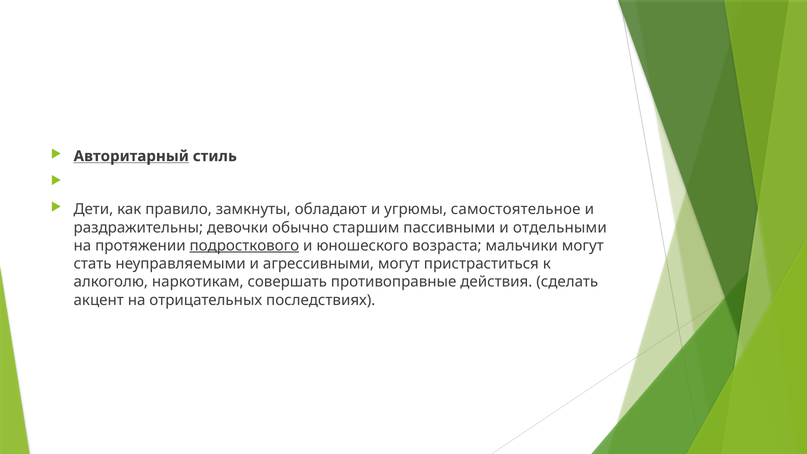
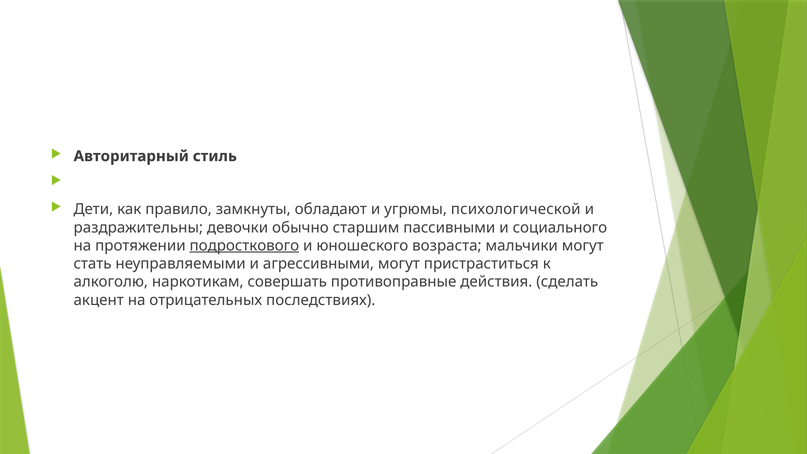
Авторитарный underline: present -> none
самостоятельное: самостоятельное -> психологической
отдельными: отдельными -> социального
